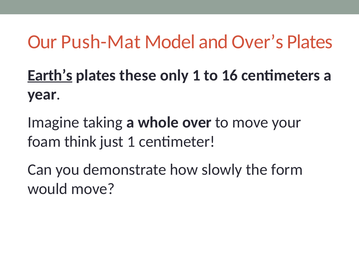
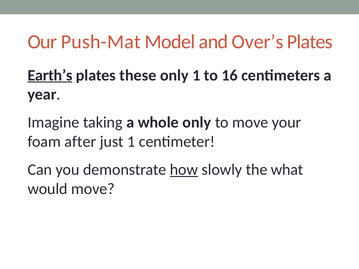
whole over: over -> only
think: think -> after
how underline: none -> present
form: form -> what
